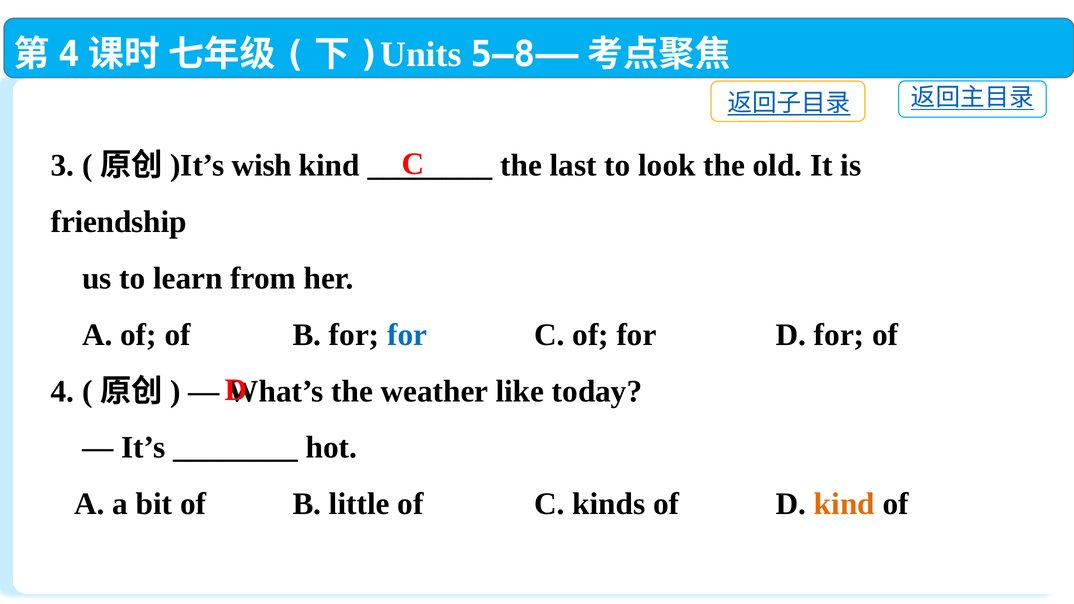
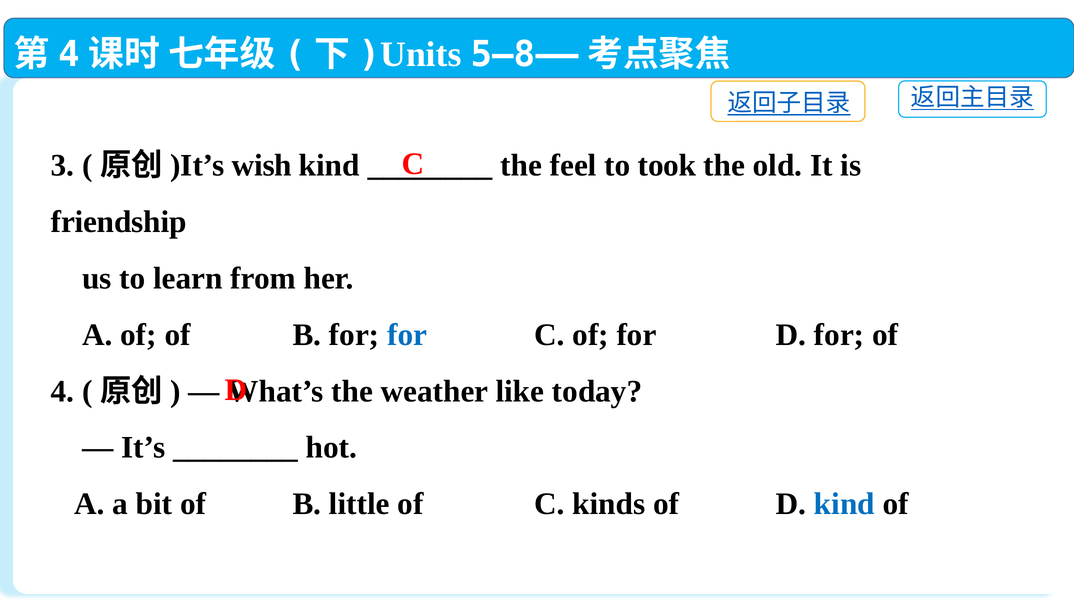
last: last -> feel
look: look -> took
kind at (844, 504) colour: orange -> blue
